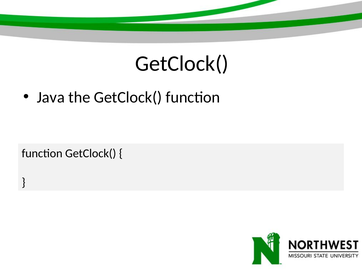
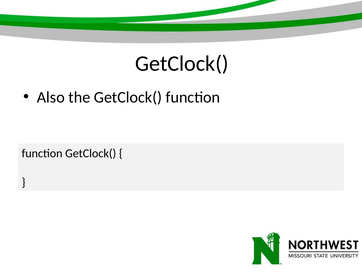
Java: Java -> Also
